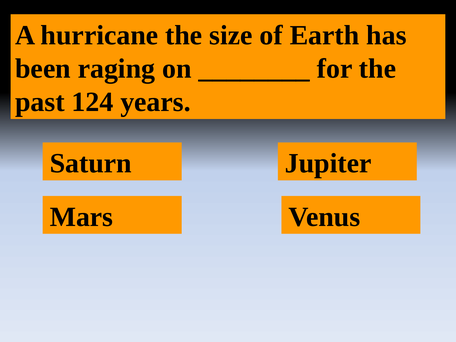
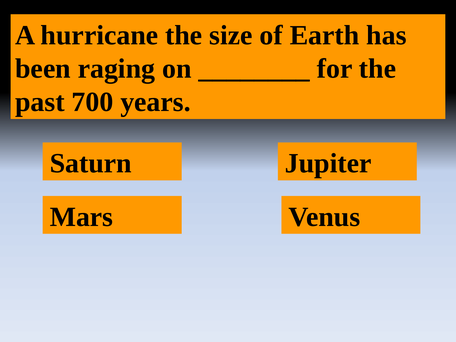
124: 124 -> 700
